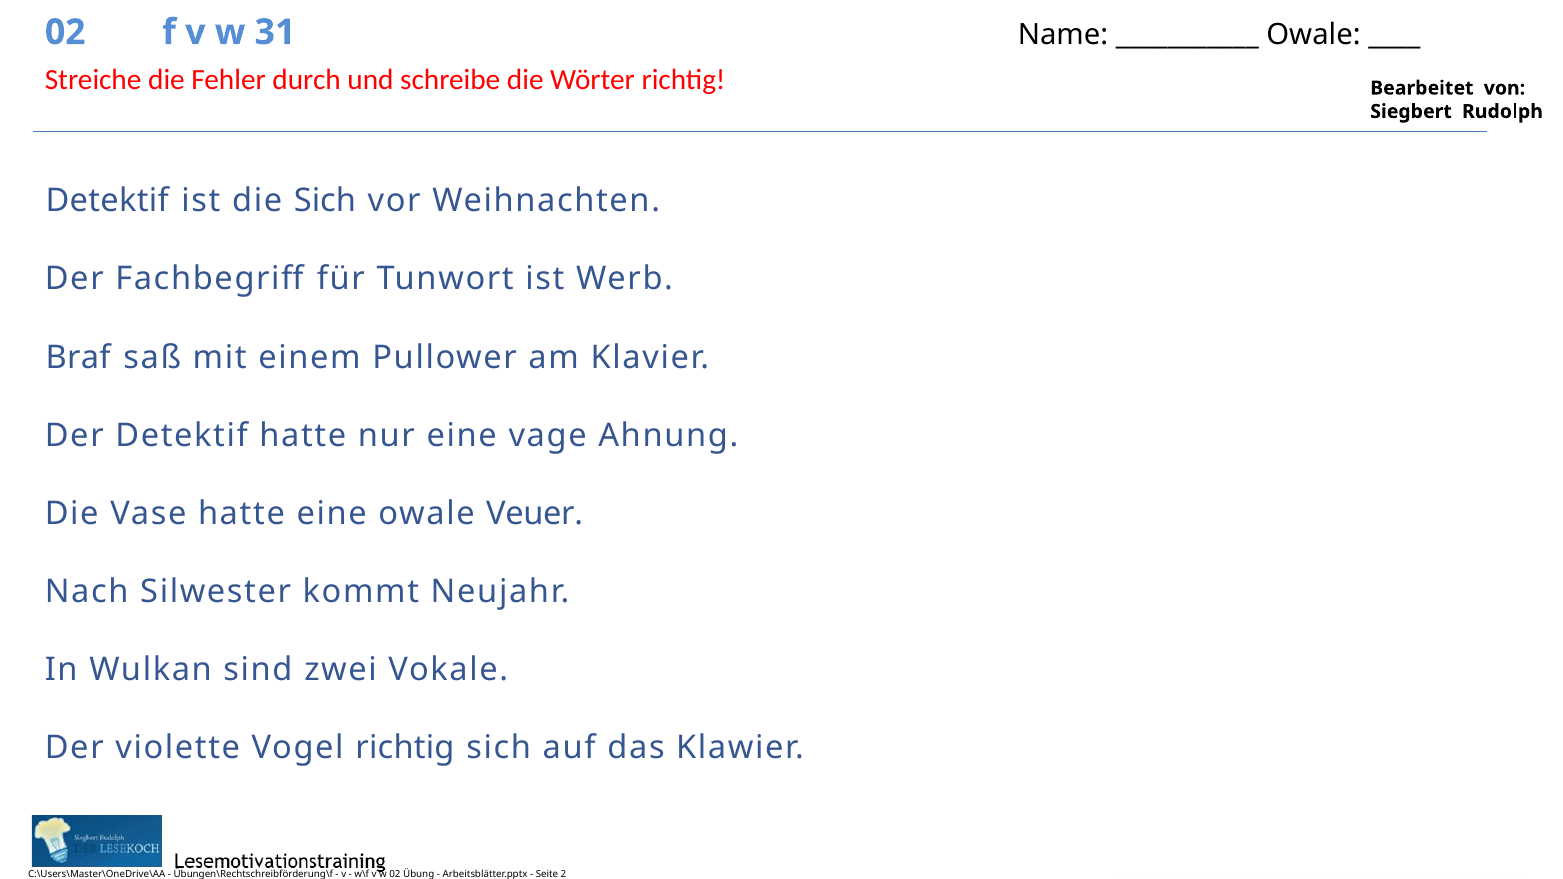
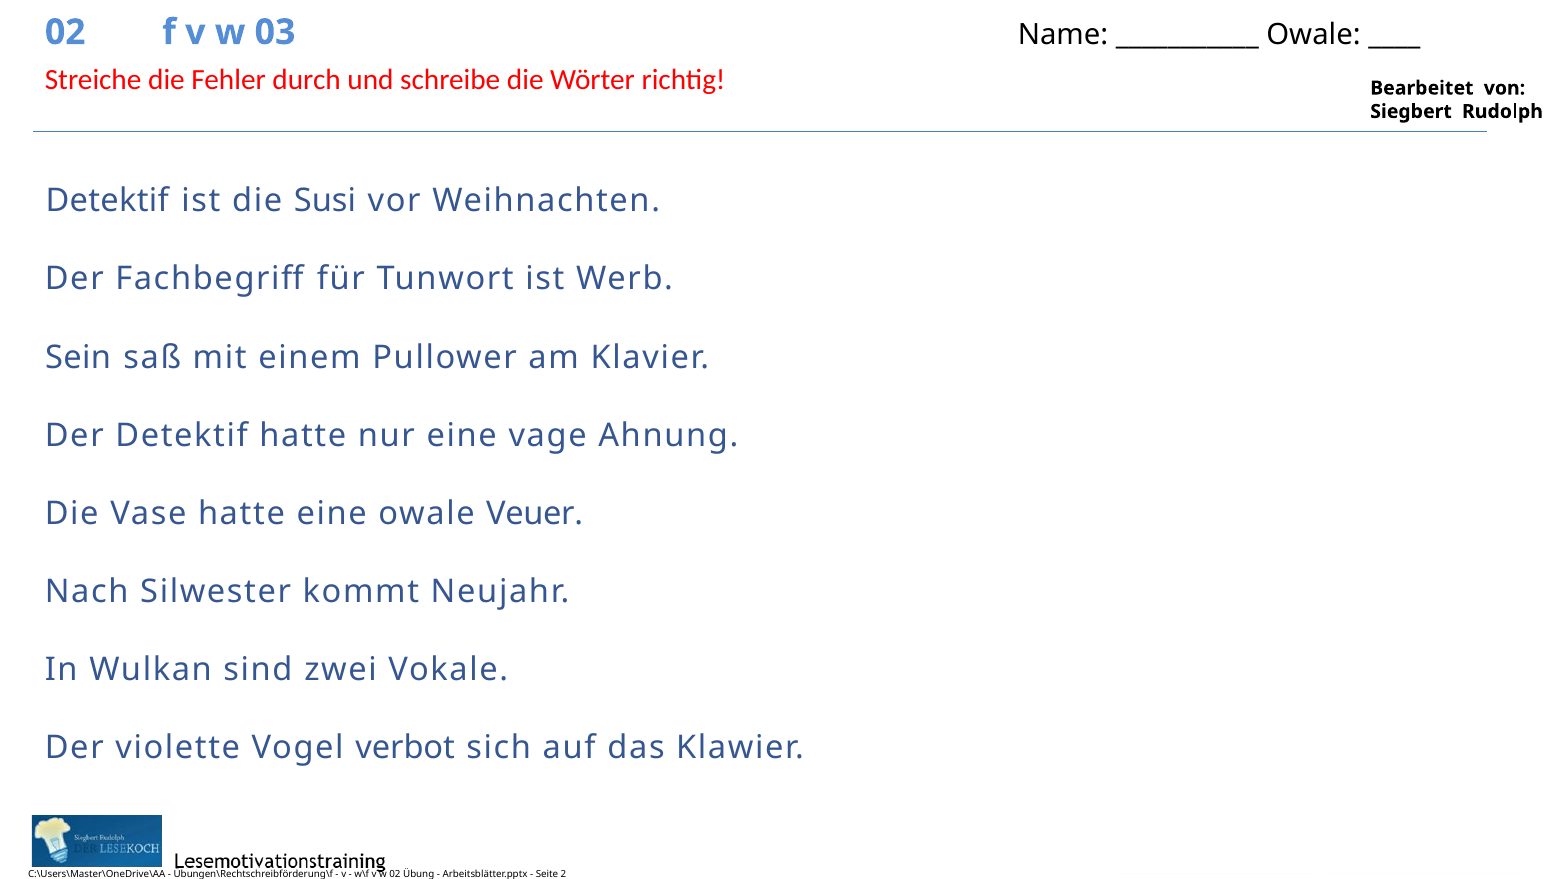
31: 31 -> 03
die Sich: Sich -> Susi
Braf: Braf -> Sein
Vogel richtig: richtig -> verbot
